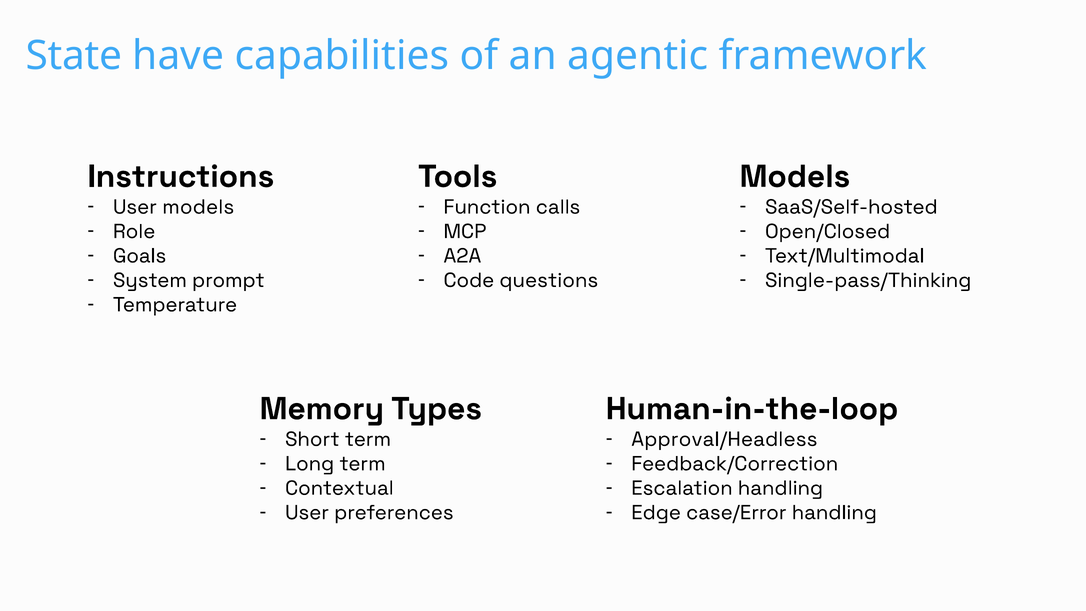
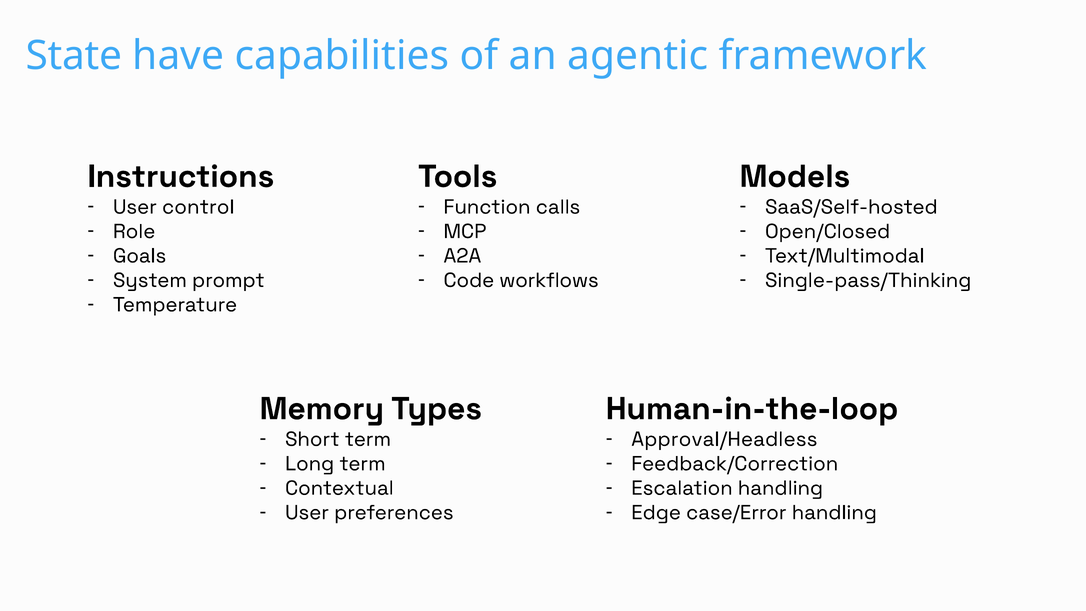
User models: models -> control
questions: questions -> workflows
